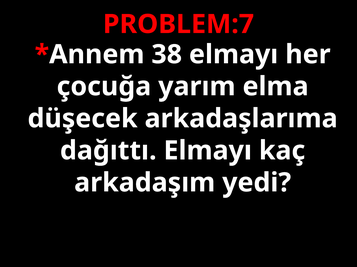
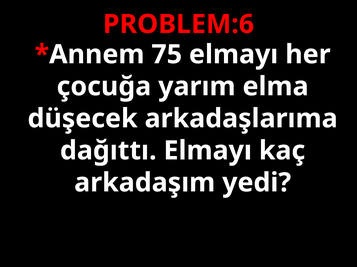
PROBLEM:7: PROBLEM:7 -> PROBLEM:6
38: 38 -> 75
